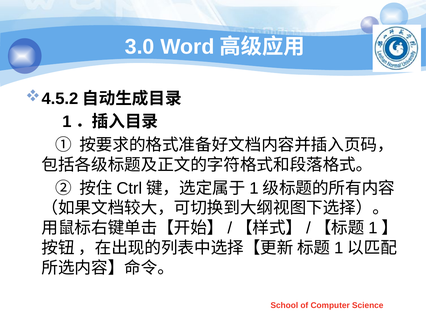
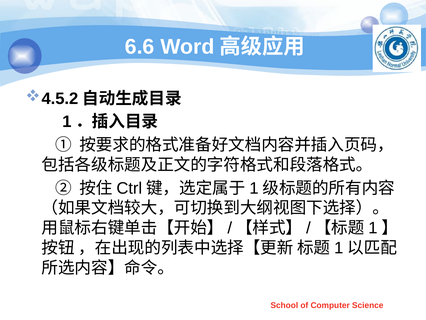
3.0: 3.0 -> 6.6
